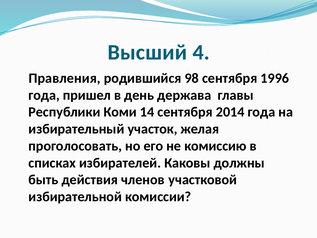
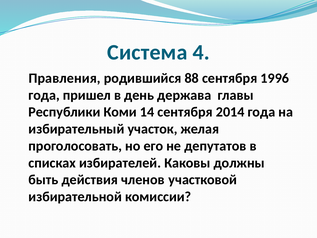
Высший: Высший -> Система
98: 98 -> 88
комиссию: комиссию -> депутатов
